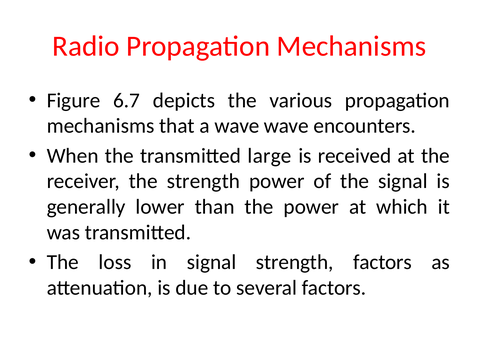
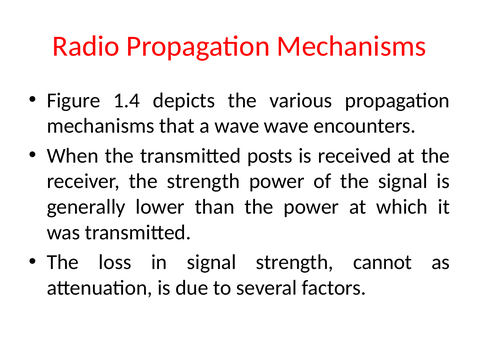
6.7: 6.7 -> 1.4
large: large -> posts
strength factors: factors -> cannot
